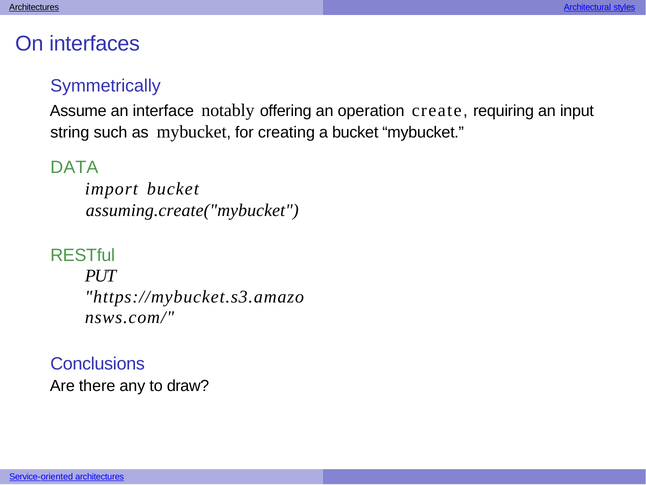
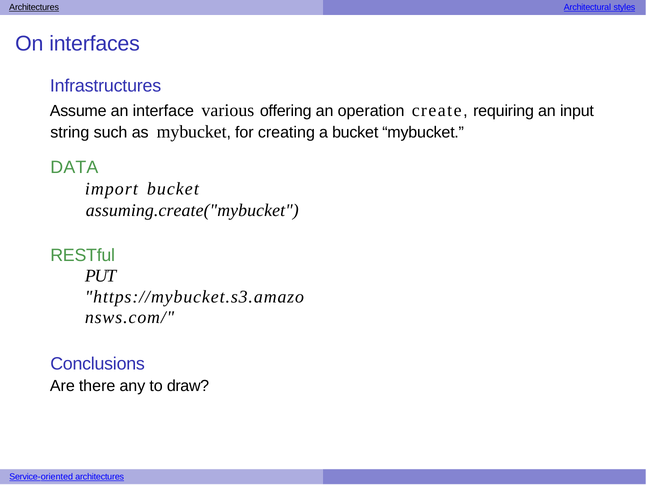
Symmetrically: Symmetrically -> Infrastructures
notably: notably -> various
